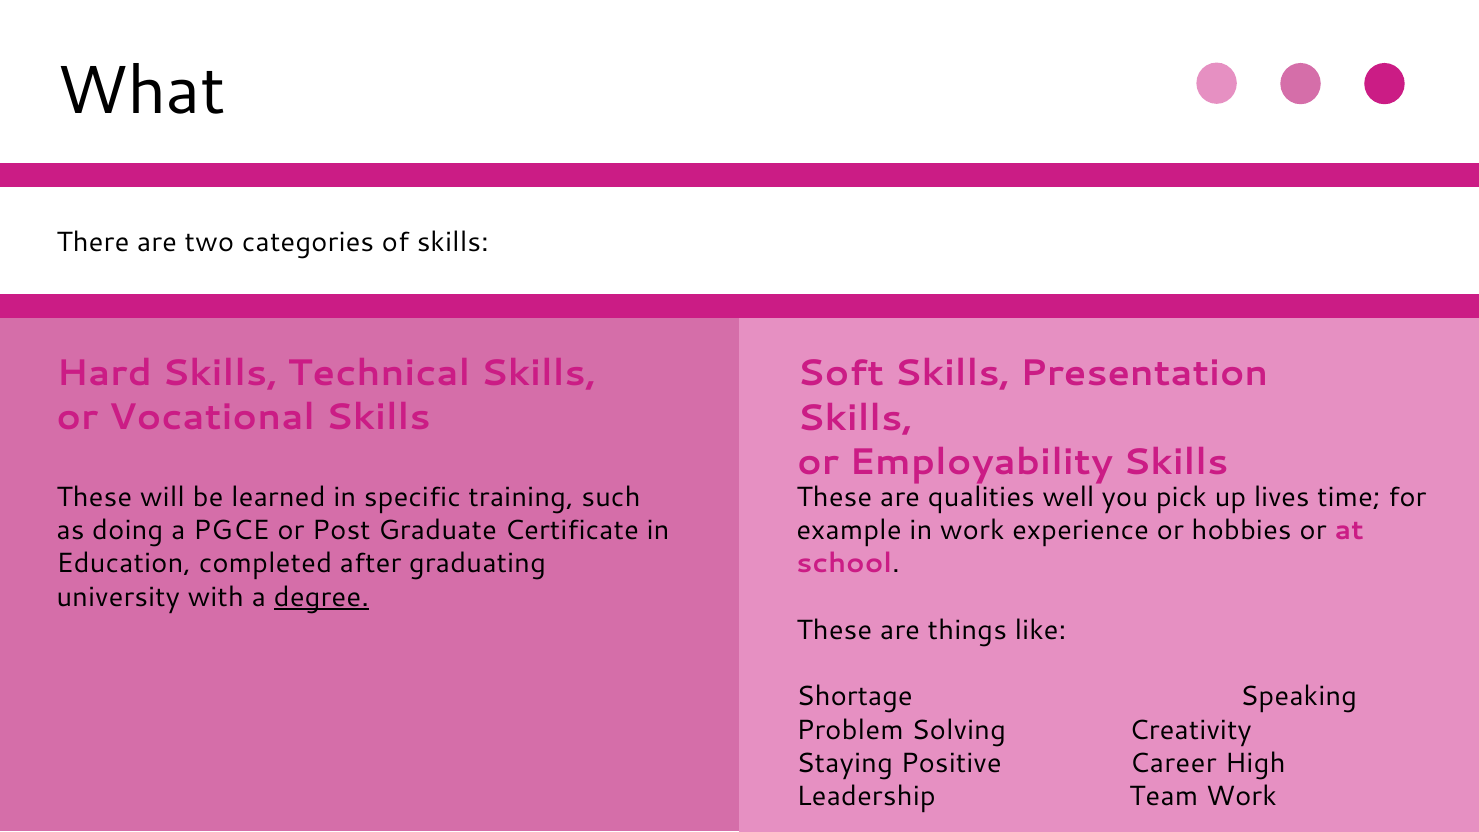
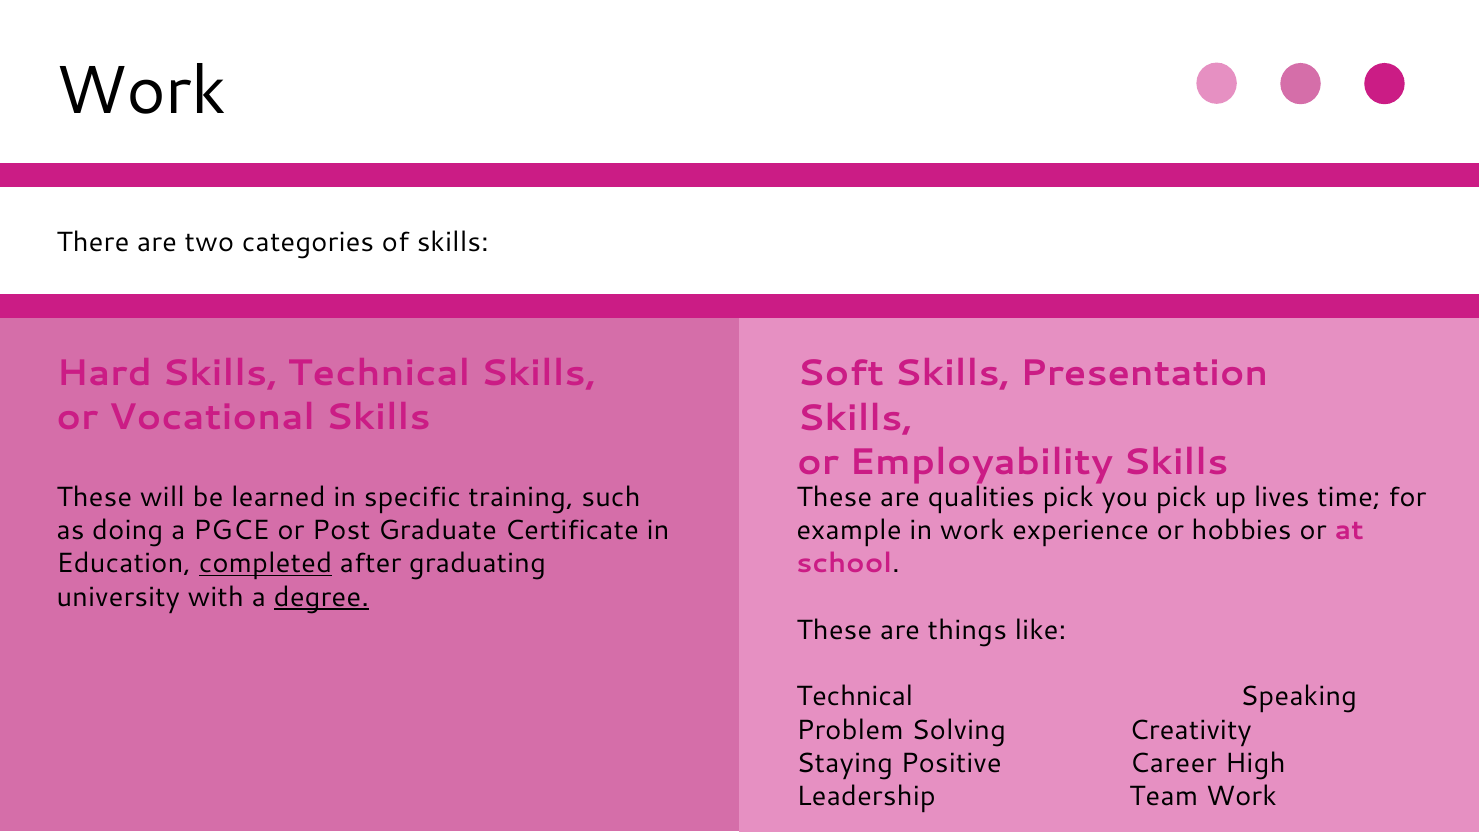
What at (141, 92): What -> Work
qualities well: well -> pick
completed underline: none -> present
Shortage at (855, 697): Shortage -> Technical
